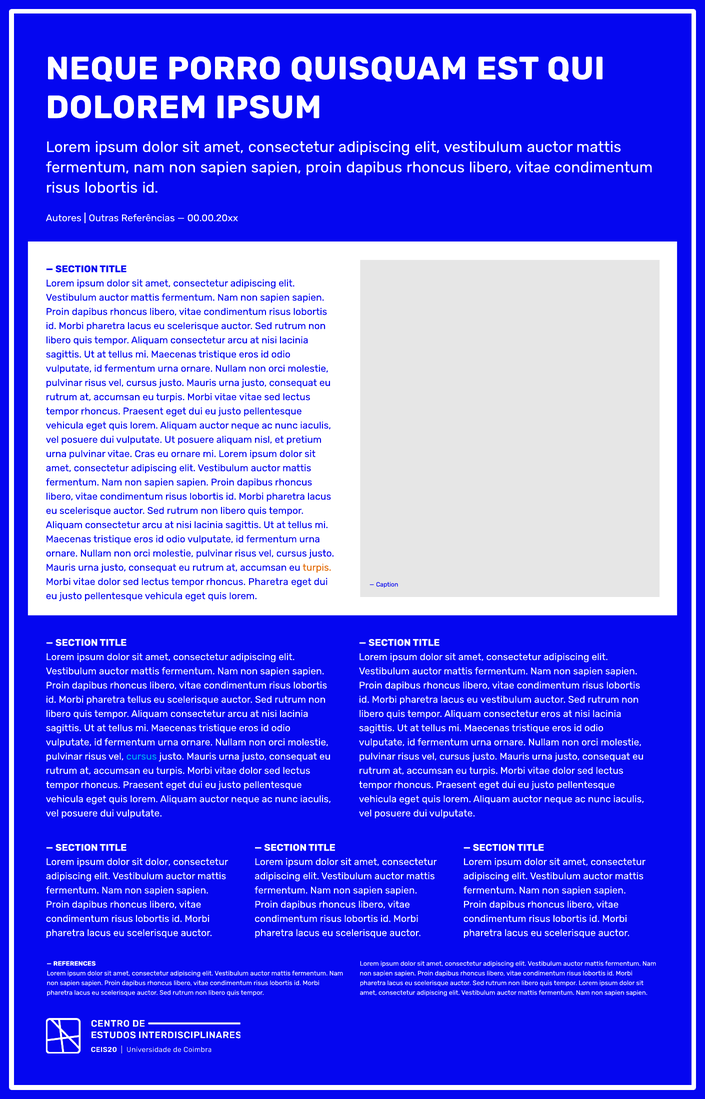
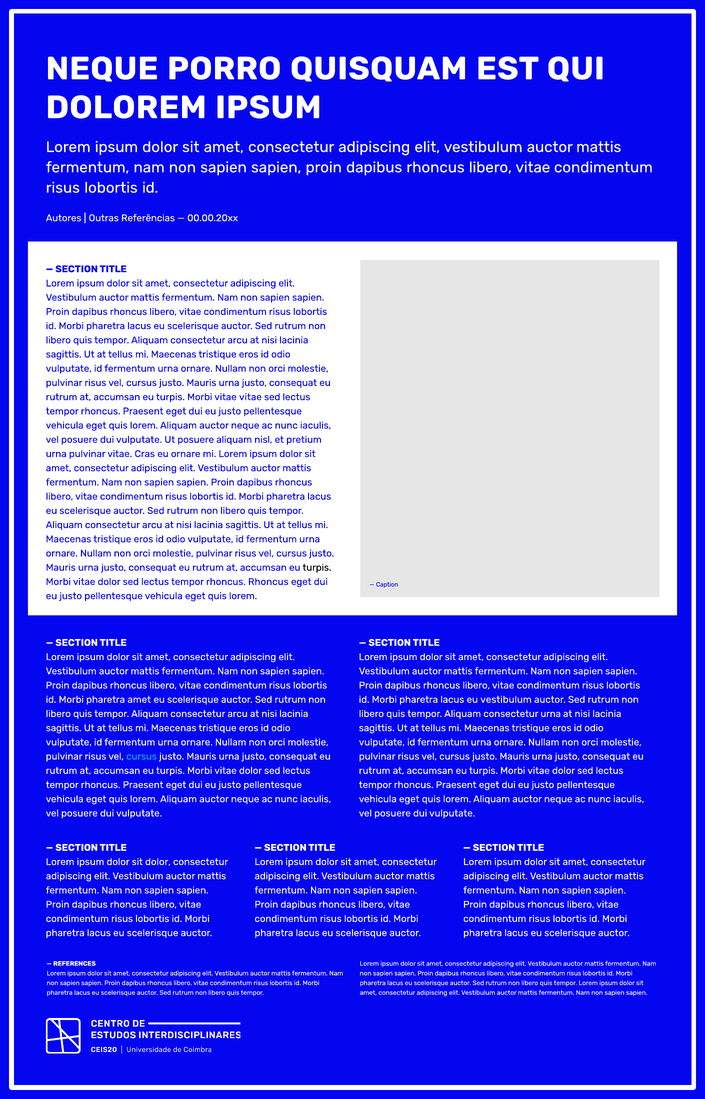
turpis at (317, 568) colour: orange -> black
rhoncus Pharetra: Pharetra -> Rhoncus
pharetra tellus: tellus -> amet
consectetur eros: eros -> urna
